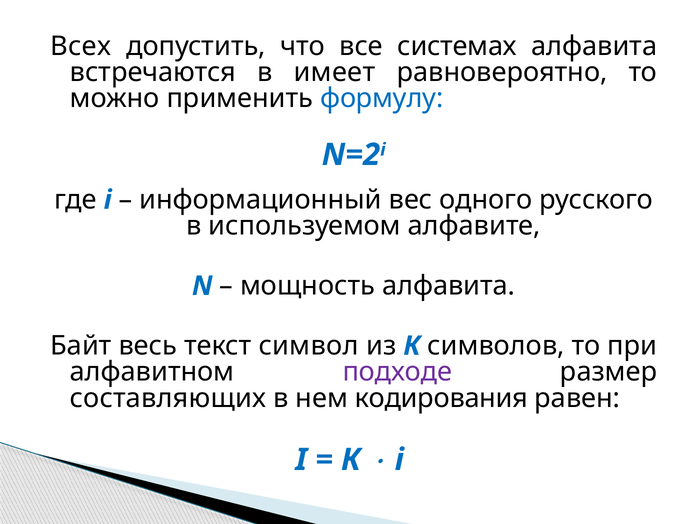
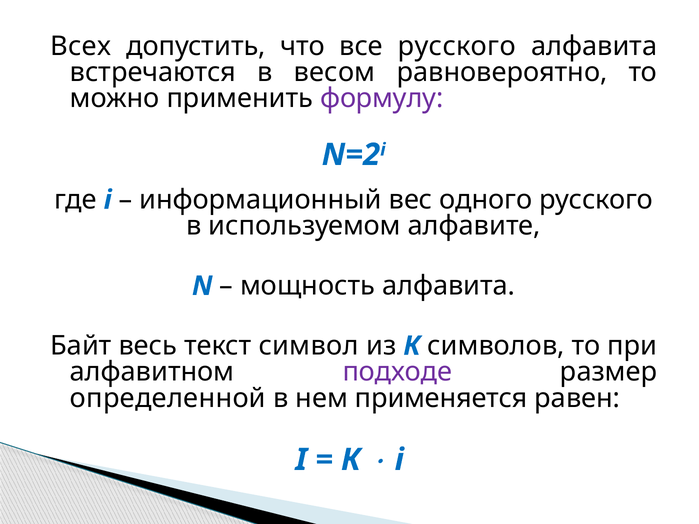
все системах: системах -> русского
имеет: имеет -> весом
формулу colour: blue -> purple
составляющих: составляющих -> определенной
кодирования: кодирования -> применяется
